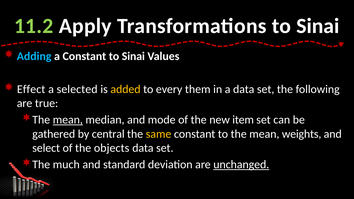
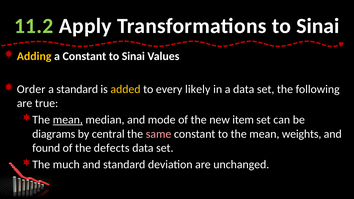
Adding colour: light blue -> yellow
Effect: Effect -> Order
a selected: selected -> standard
them: them -> likely
gathered: gathered -> diagrams
same colour: yellow -> pink
select: select -> found
objects: objects -> defects
unchanged underline: present -> none
